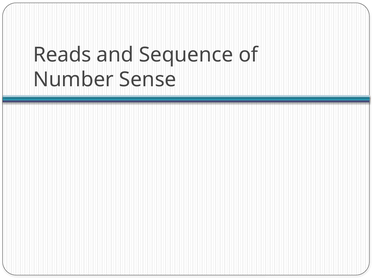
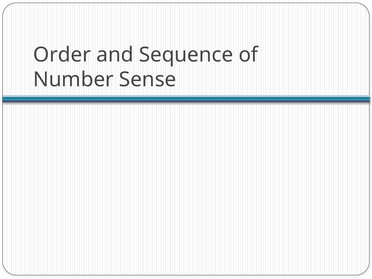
Reads: Reads -> Order
